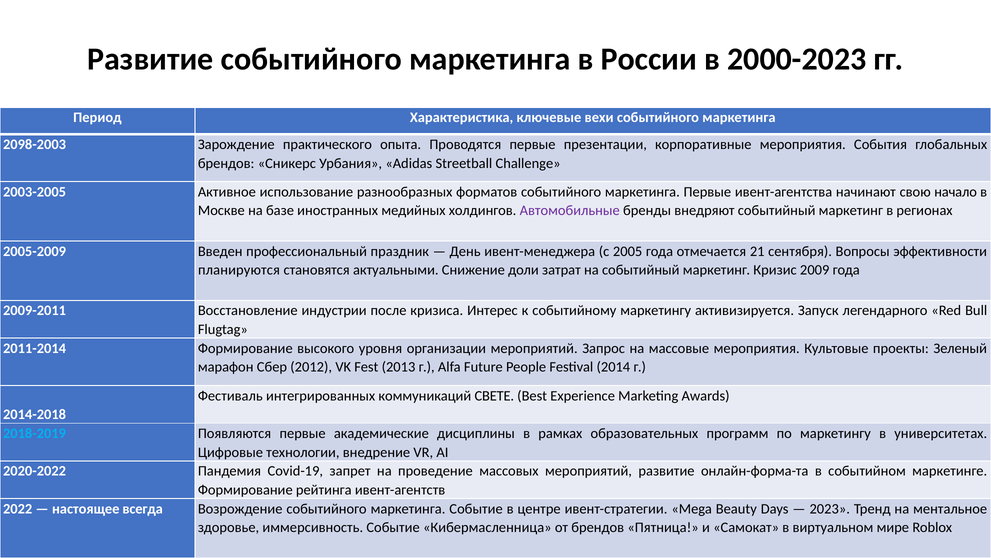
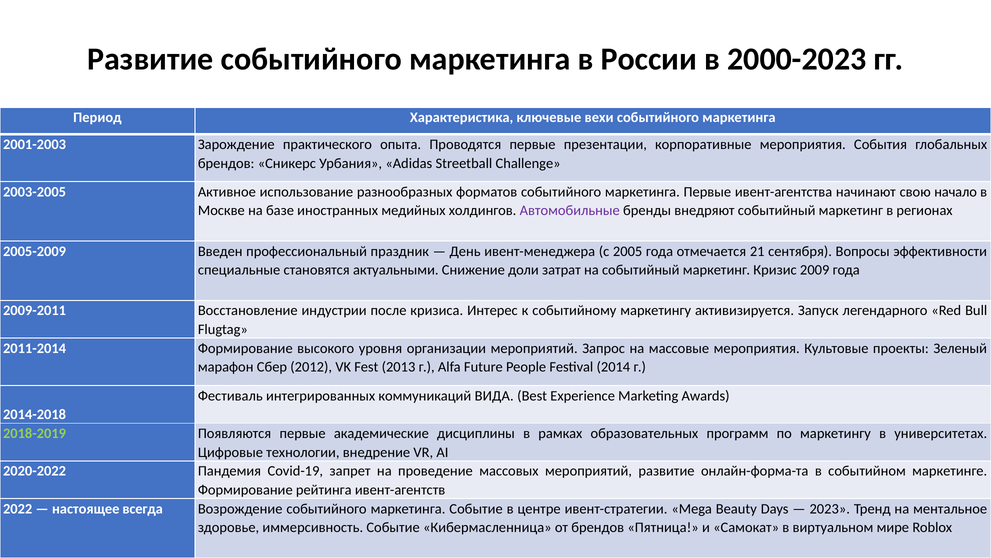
2098-2003: 2098-2003 -> 2001-2003
планируются: планируются -> специальные
СВЕТЕ: СВЕТЕ -> ВИДА
2018-2019 colour: light blue -> light green
